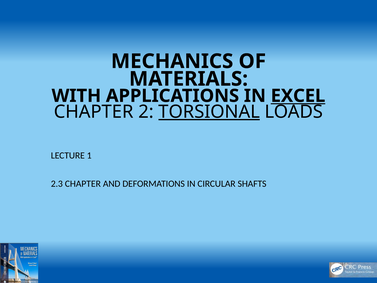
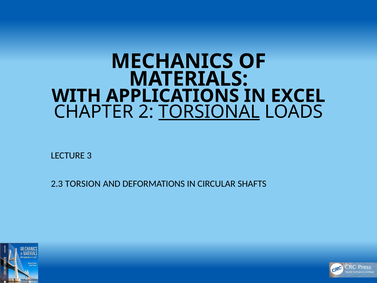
EXCEL underline: present -> none
1: 1 -> 3
2.3 CHAPTER: CHAPTER -> TORSION
